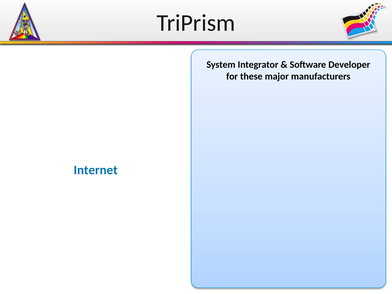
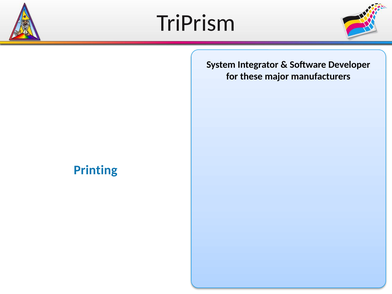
Internet: Internet -> Printing
